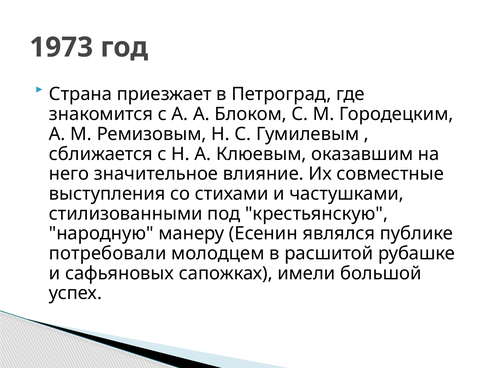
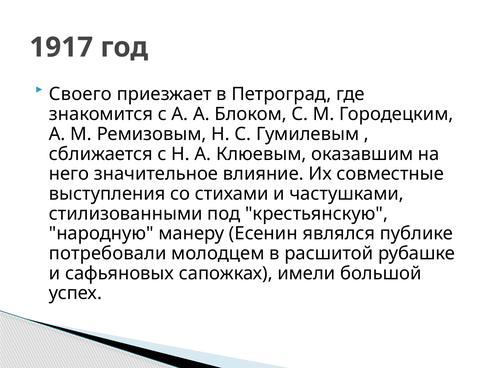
1973: 1973 -> 1917
Страна: Страна -> Своего
